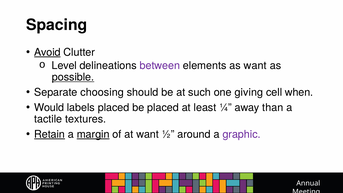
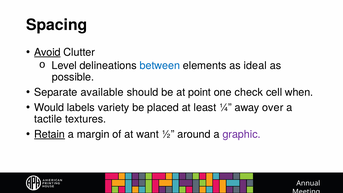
between colour: purple -> blue
as want: want -> ideal
possible underline: present -> none
choosing: choosing -> available
such: such -> point
giving: giving -> check
labels placed: placed -> variety
than: than -> over
margin underline: present -> none
